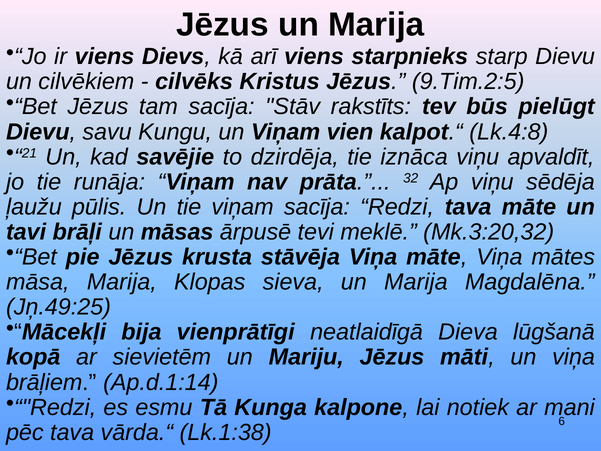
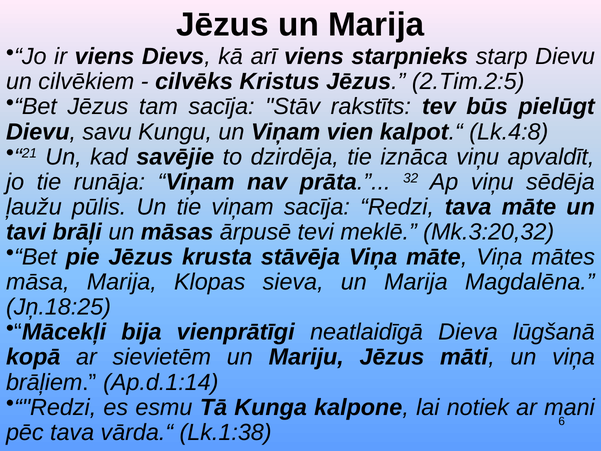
9.Tim.2:5: 9.Tim.2:5 -> 2.Tim.2:5
Jņ.49:25: Jņ.49:25 -> Jņ.18:25
